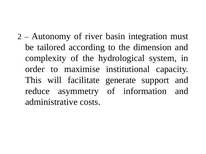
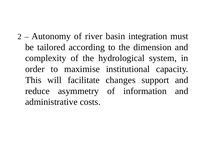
generate: generate -> changes
